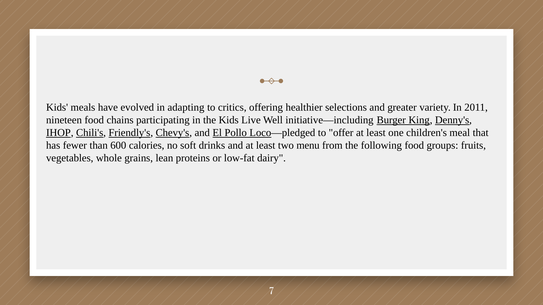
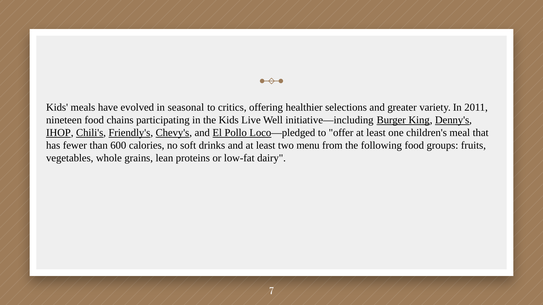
adapting: adapting -> seasonal
